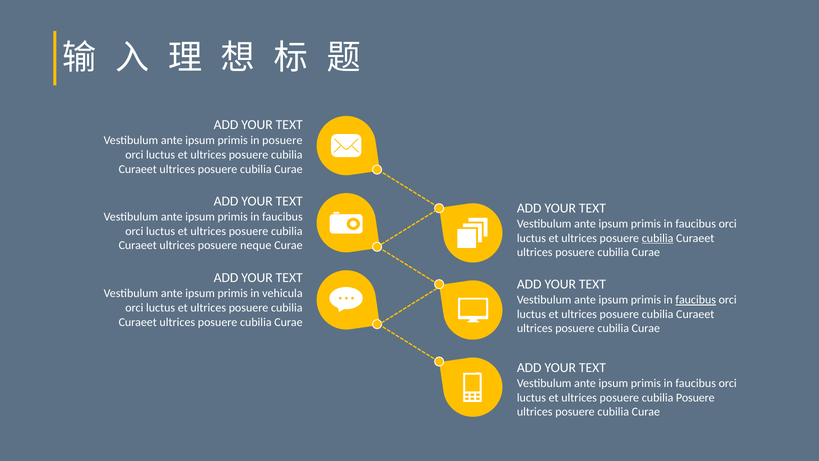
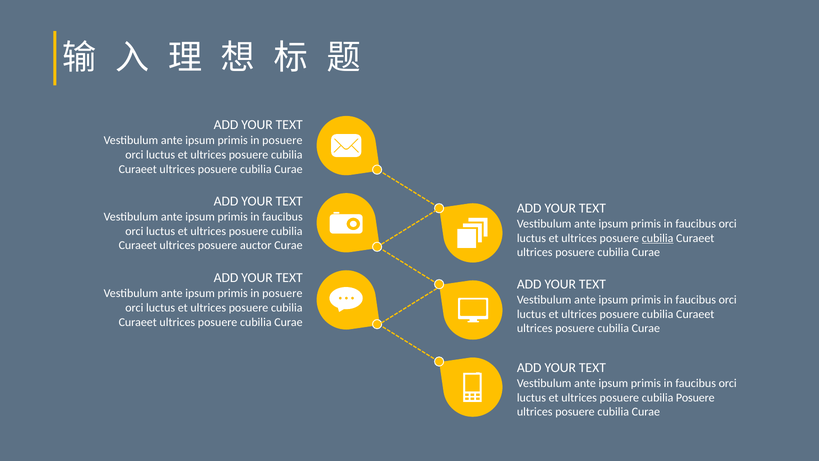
neque: neque -> auctor
vehicula at (282, 293): vehicula -> posuere
faucibus at (696, 300) underline: present -> none
